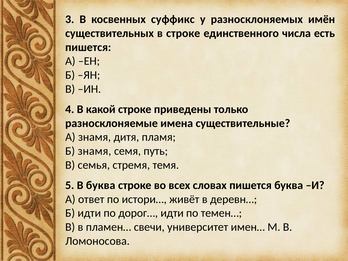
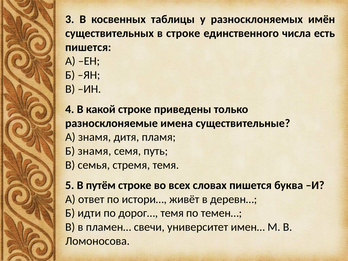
суффикс: суффикс -> таблицы
В буква: буква -> путём
дорог… идти: идти -> темя
